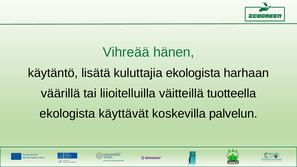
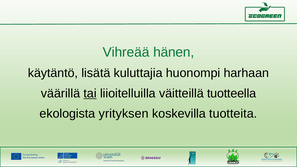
kuluttajia ekologista: ekologista -> huonompi
tai underline: none -> present
käyttävät: käyttävät -> yrityksen
palvelun: palvelun -> tuotteita
